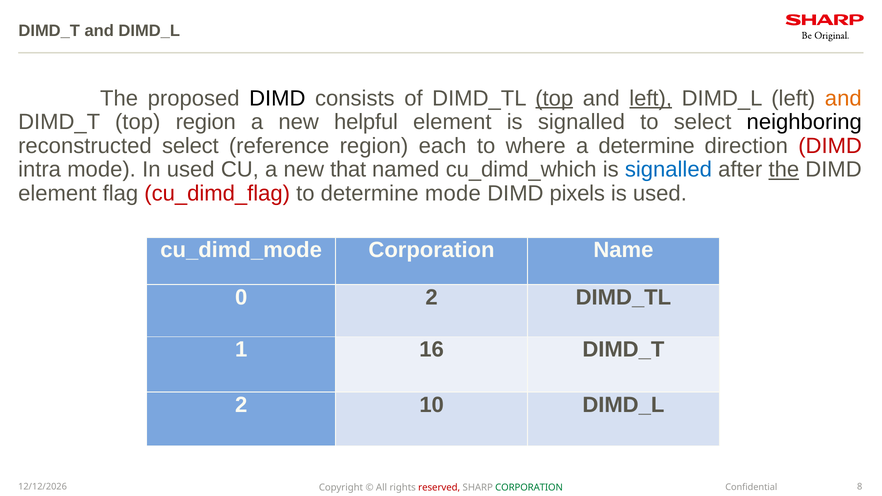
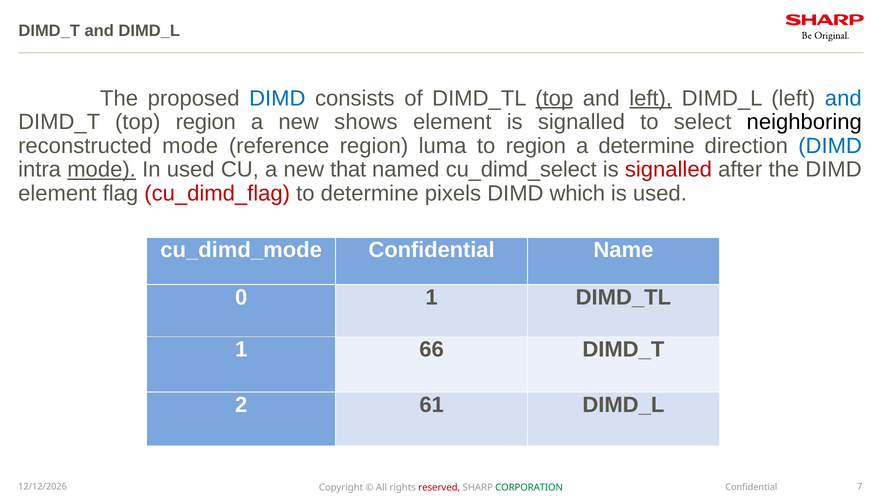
DIMD at (277, 98) colour: black -> blue
and at (843, 98) colour: orange -> blue
helpful: helpful -> shows
reconstructed select: select -> mode
each: each -> luma
to where: where -> region
DIMD at (830, 146) colour: red -> blue
mode at (102, 170) underline: none -> present
cu_dimd_which: cu_dimd_which -> cu_dimd_select
signalled at (668, 170) colour: blue -> red
the at (784, 170) underline: present -> none
determine mode: mode -> pixels
pixels: pixels -> which
cu_dimd_mode Corporation: Corporation -> Confidential
0 2: 2 -> 1
16: 16 -> 66
10: 10 -> 61
8: 8 -> 7
